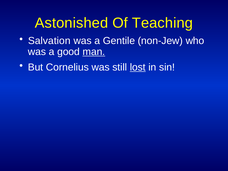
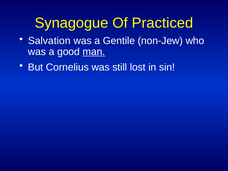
Astonished: Astonished -> Synagogue
Teaching: Teaching -> Practiced
lost underline: present -> none
